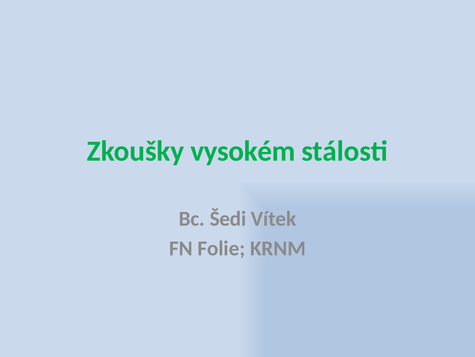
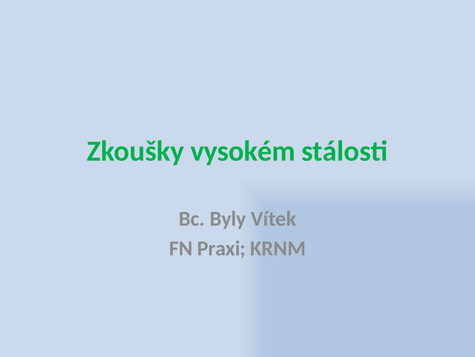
Šedi: Šedi -> Byly
Folie: Folie -> Praxi
